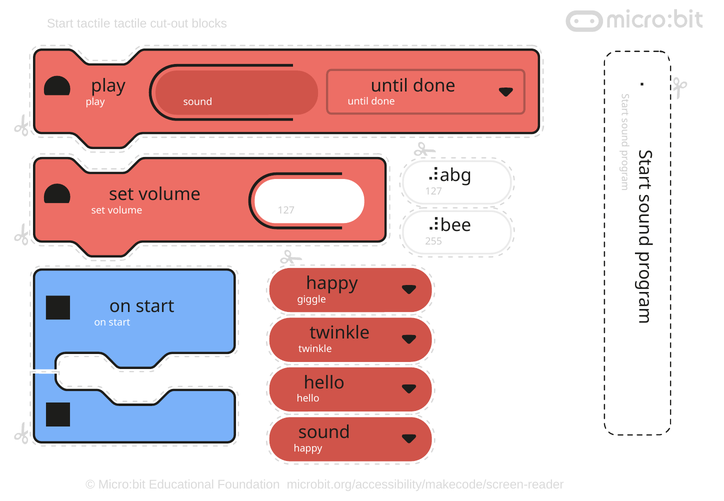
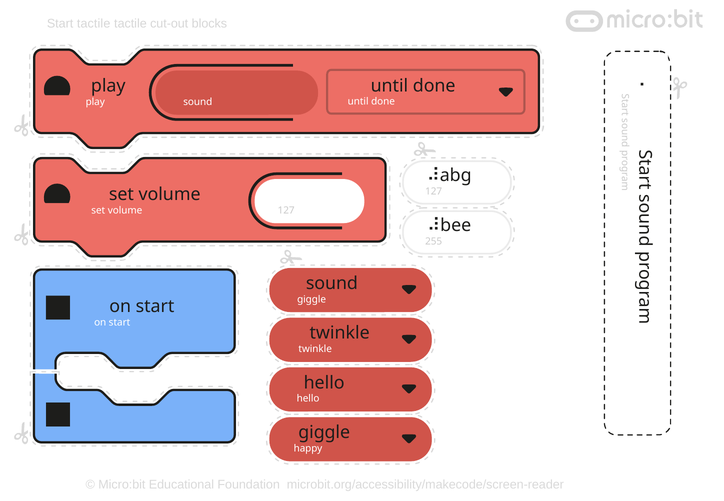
happy at (332, 283): happy -> sound
sound at (324, 433): sound -> giggle
